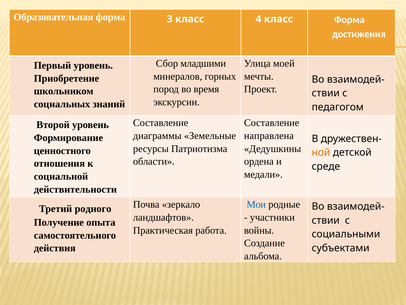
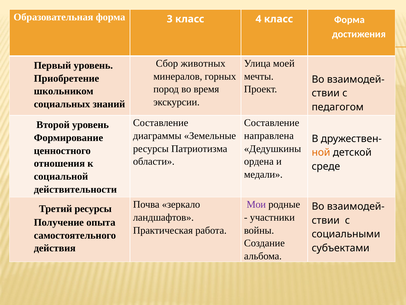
младшими: младшими -> животных
Мои colour: blue -> purple
Третий родного: родного -> ресурсы
